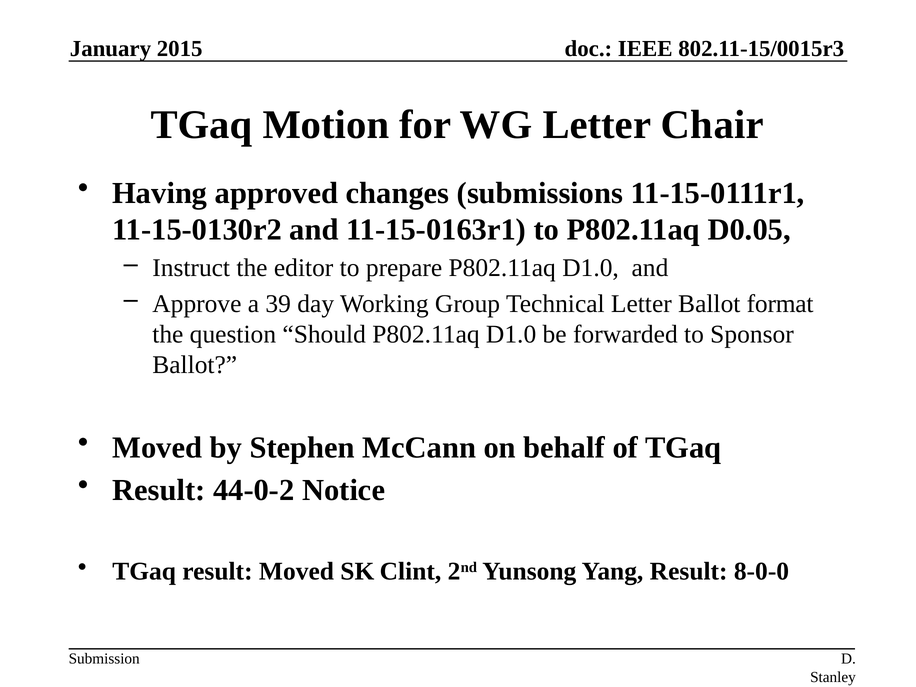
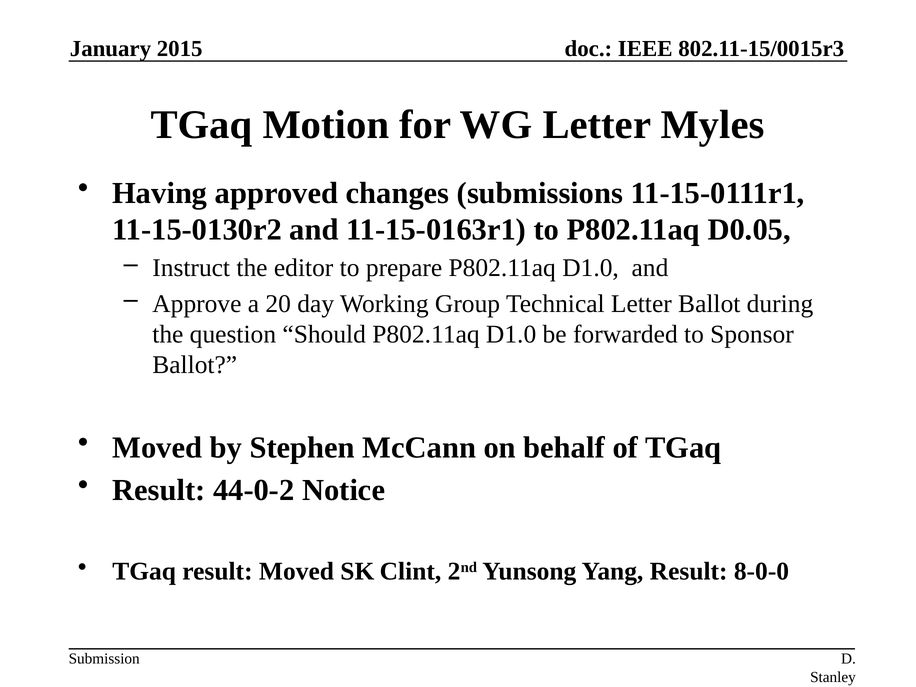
Chair: Chair -> Myles
39: 39 -> 20
format: format -> during
